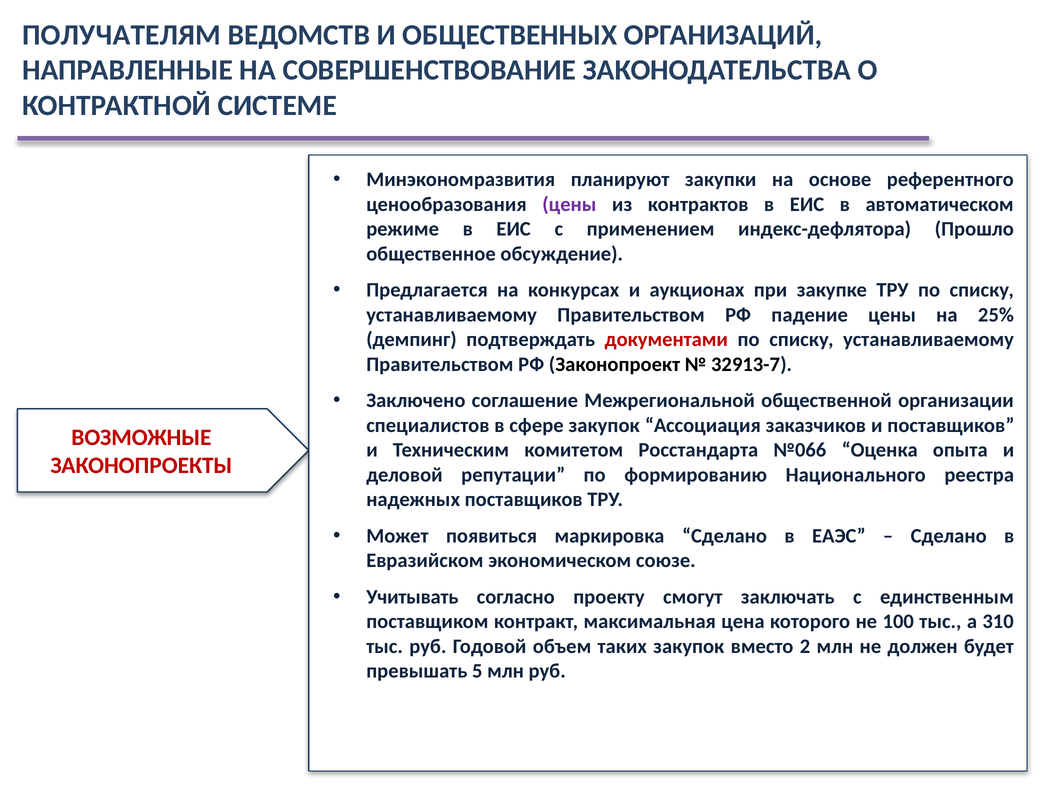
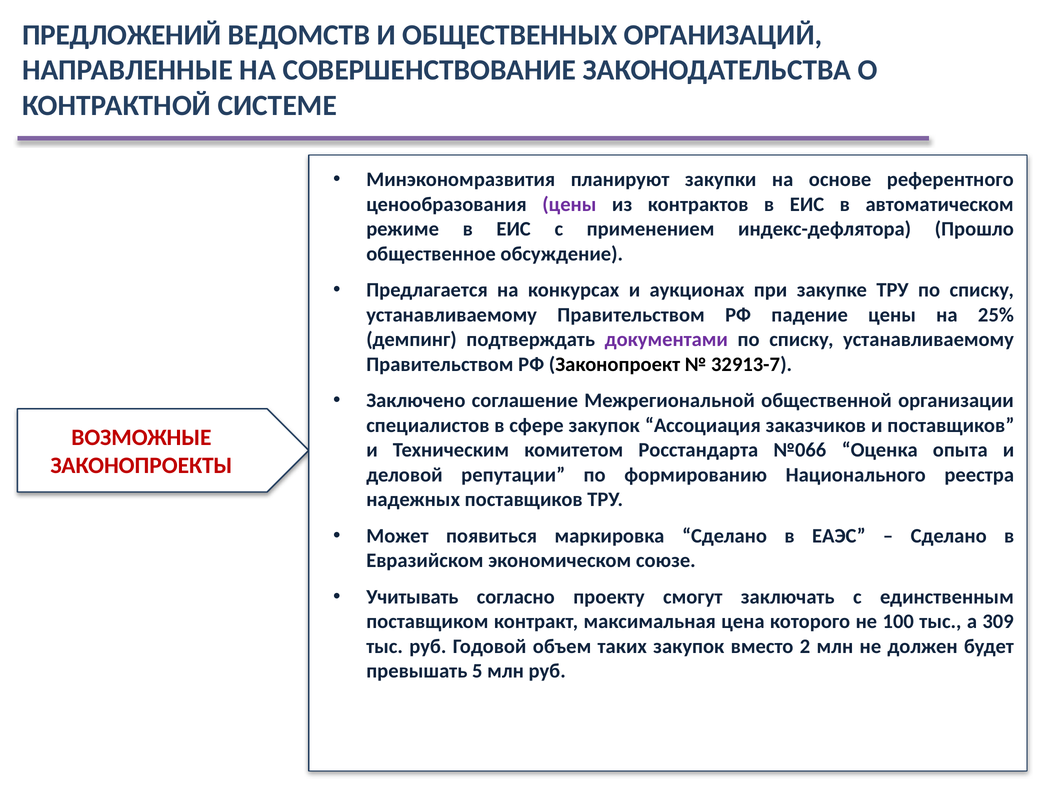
ПОЛУЧАТЕЛЯМ: ПОЛУЧАТЕЛЯМ -> ПРЕДЛОЖЕНИЙ
документами colour: red -> purple
310: 310 -> 309
